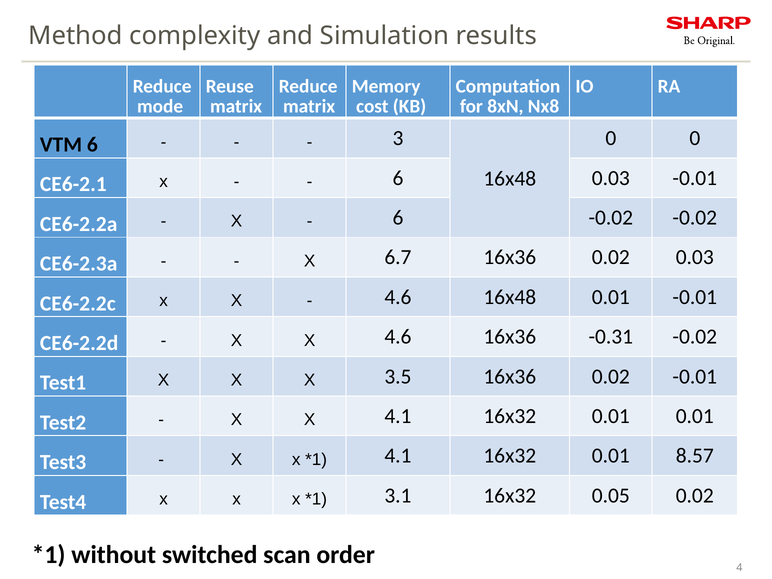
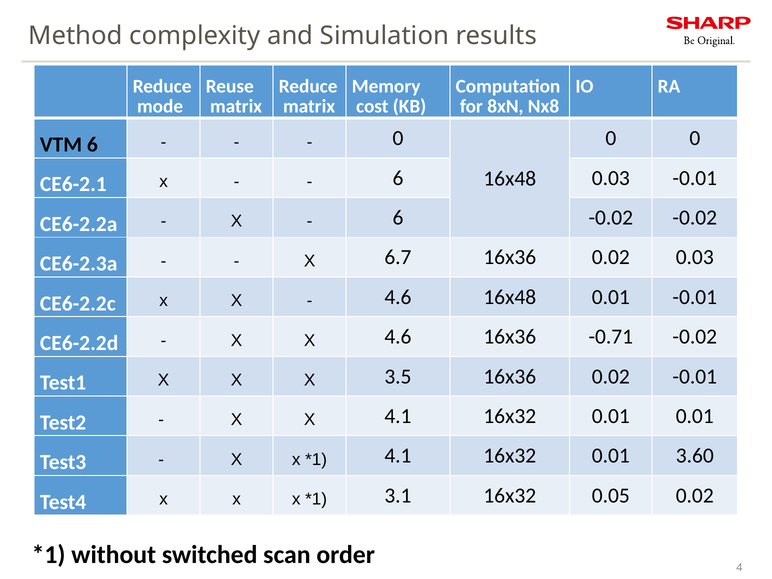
3 at (398, 138): 3 -> 0
-0.31: -0.31 -> -0.71
8.57: 8.57 -> 3.60
